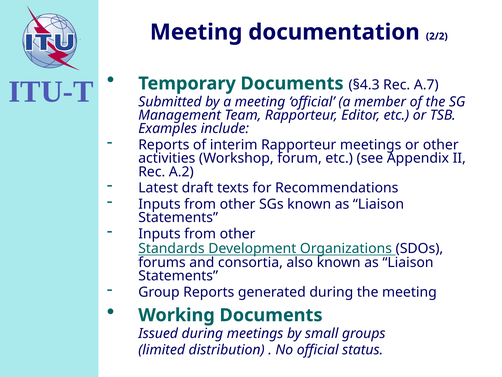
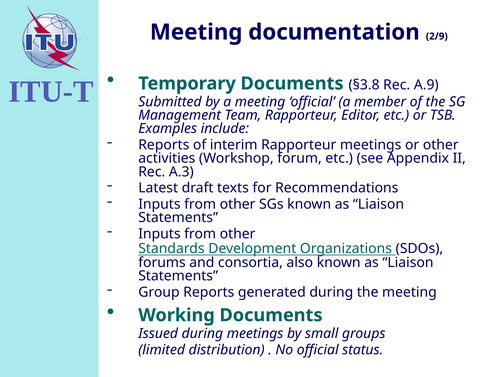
2/2: 2/2 -> 2/9
§4.3: §4.3 -> §3.8
A.7: A.7 -> A.9
A.2: A.2 -> A.3
